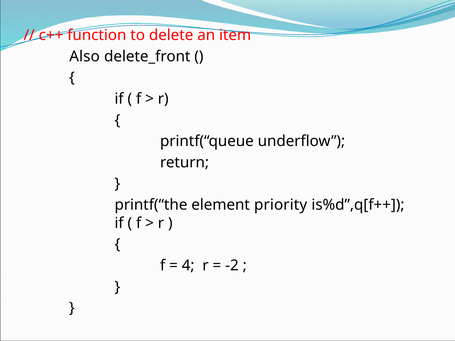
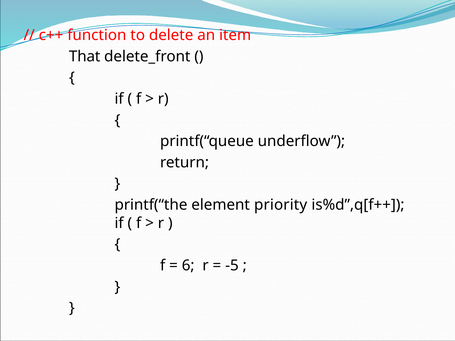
Also: Also -> That
4: 4 -> 6
-2: -2 -> -5
